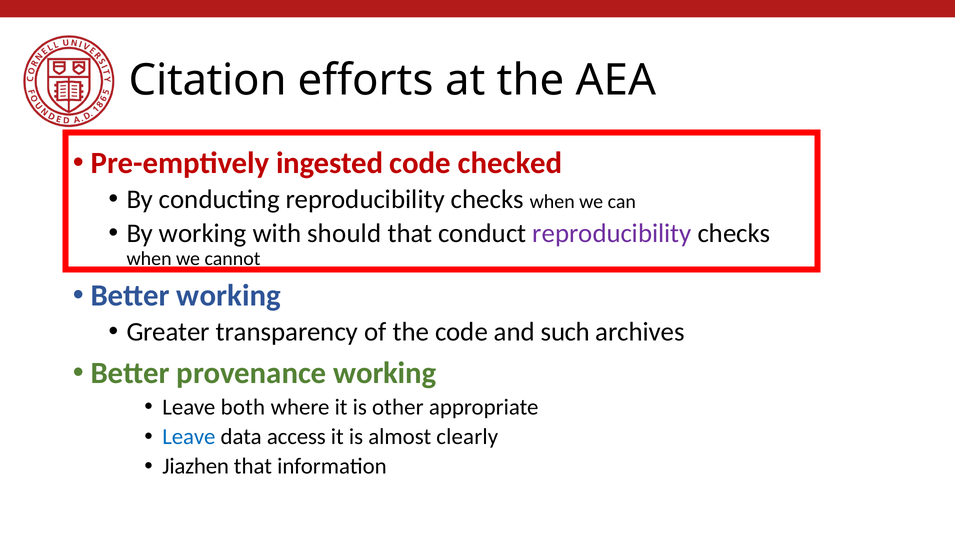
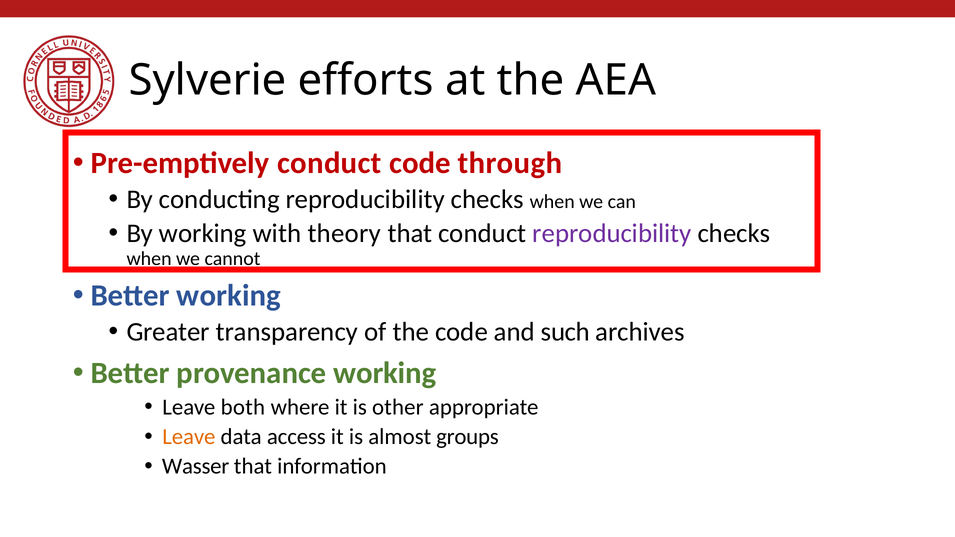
Citation: Citation -> Sylverie
Pre-emptively ingested: ingested -> conduct
checked: checked -> through
should: should -> theory
Leave at (189, 437) colour: blue -> orange
clearly: clearly -> groups
Jiazhen: Jiazhen -> Wasser
